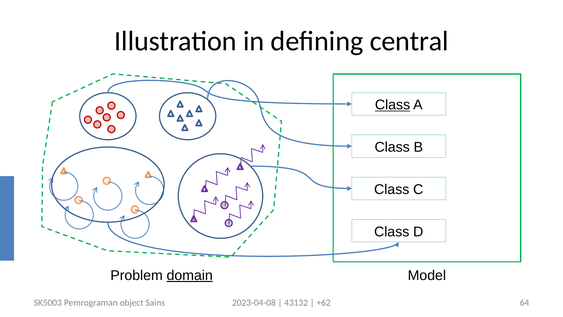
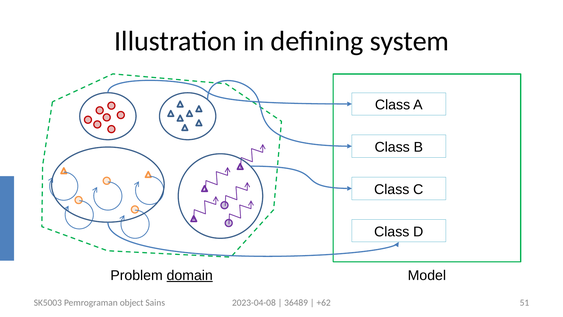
central: central -> system
Class at (393, 105) underline: present -> none
43132: 43132 -> 36489
64: 64 -> 51
